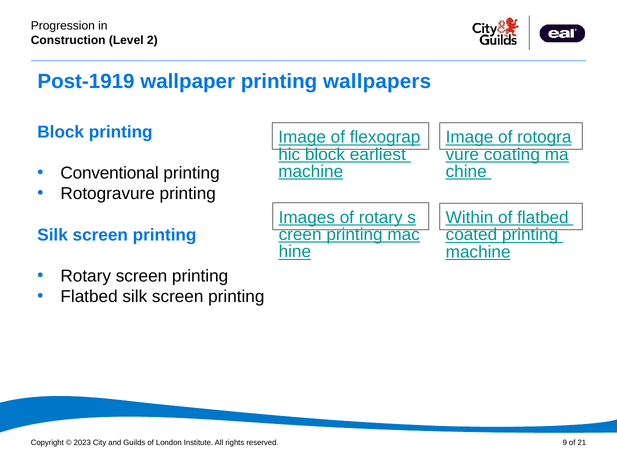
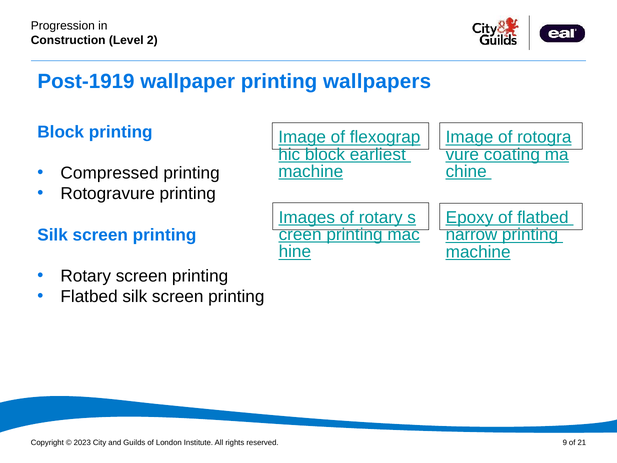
Conventional: Conventional -> Compressed
Within: Within -> Epoxy
coated: coated -> narrow
